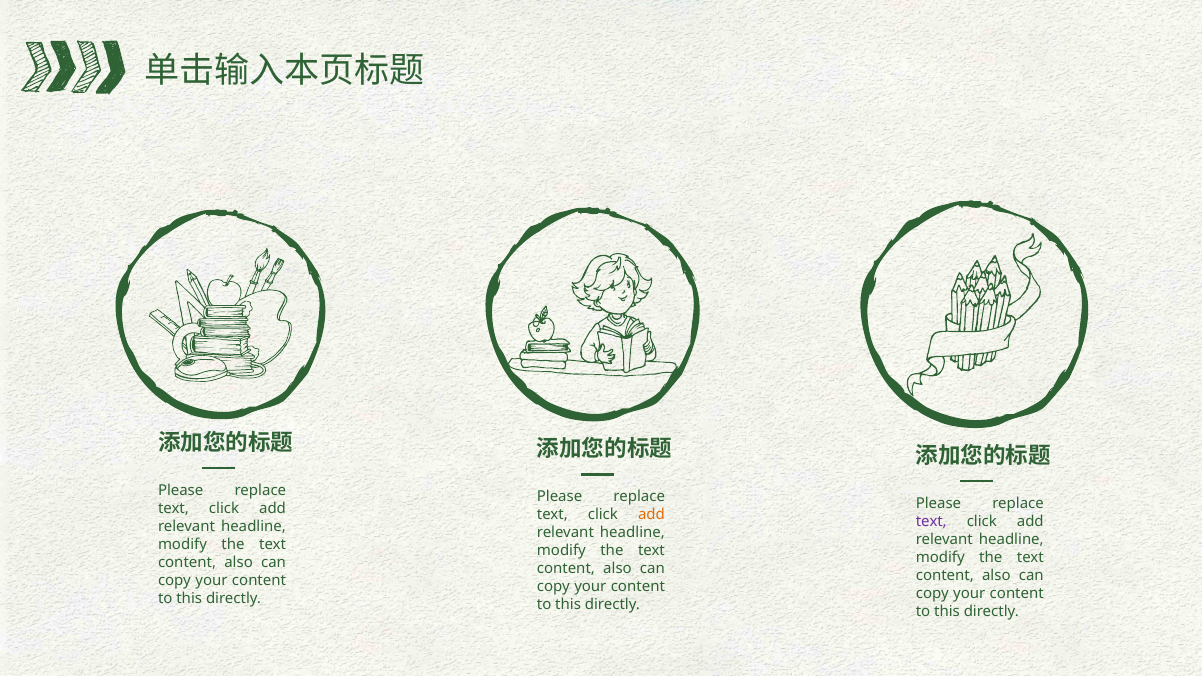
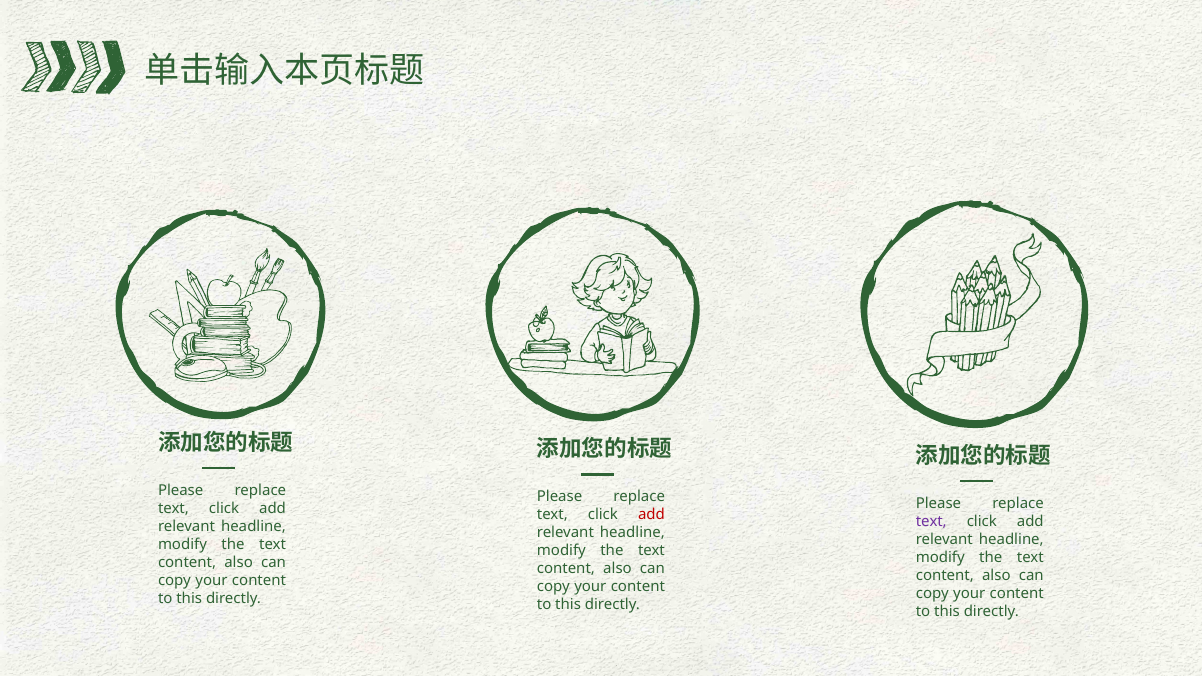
add at (651, 515) colour: orange -> red
